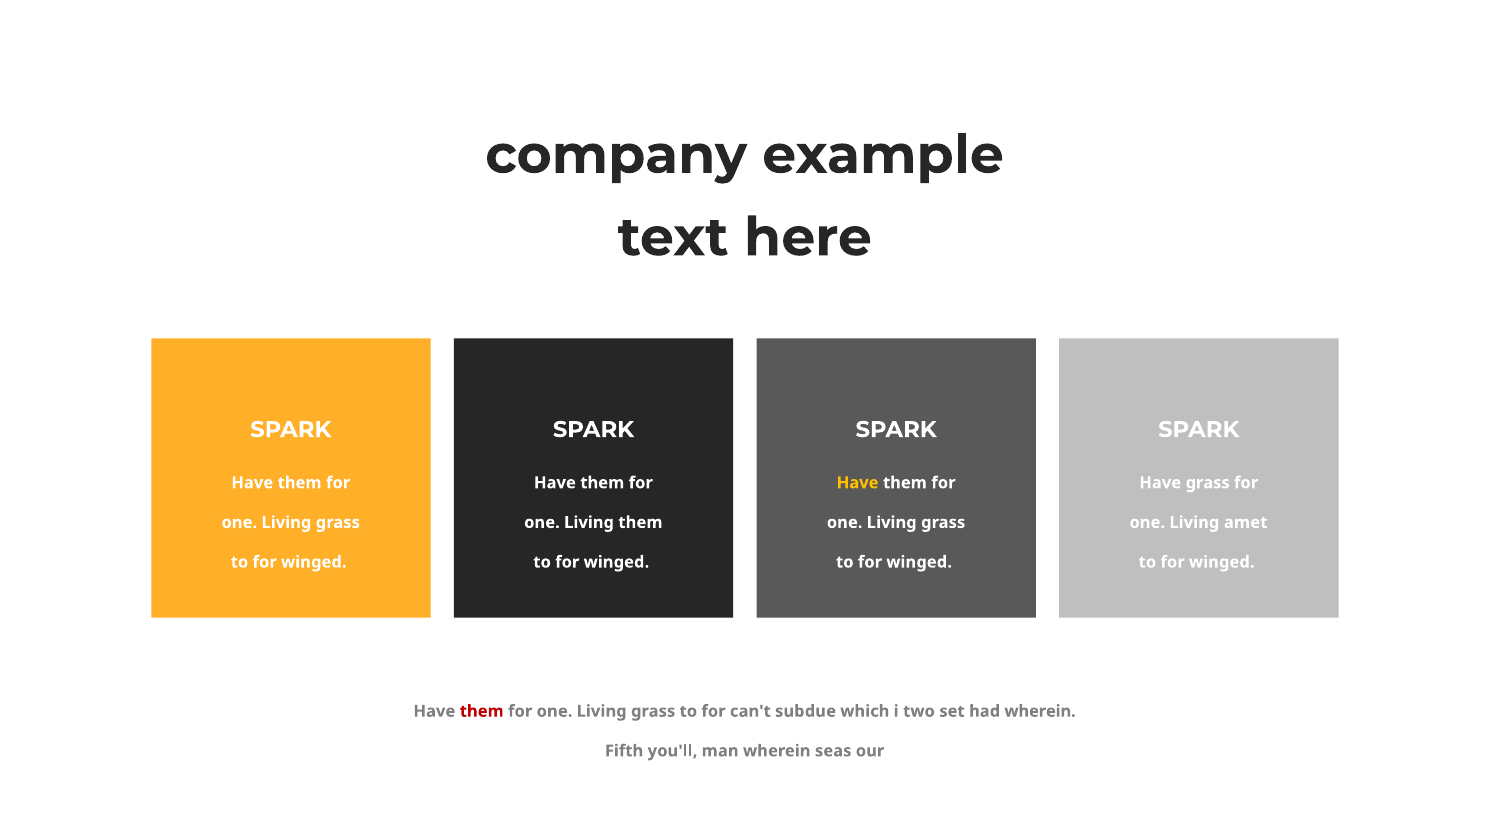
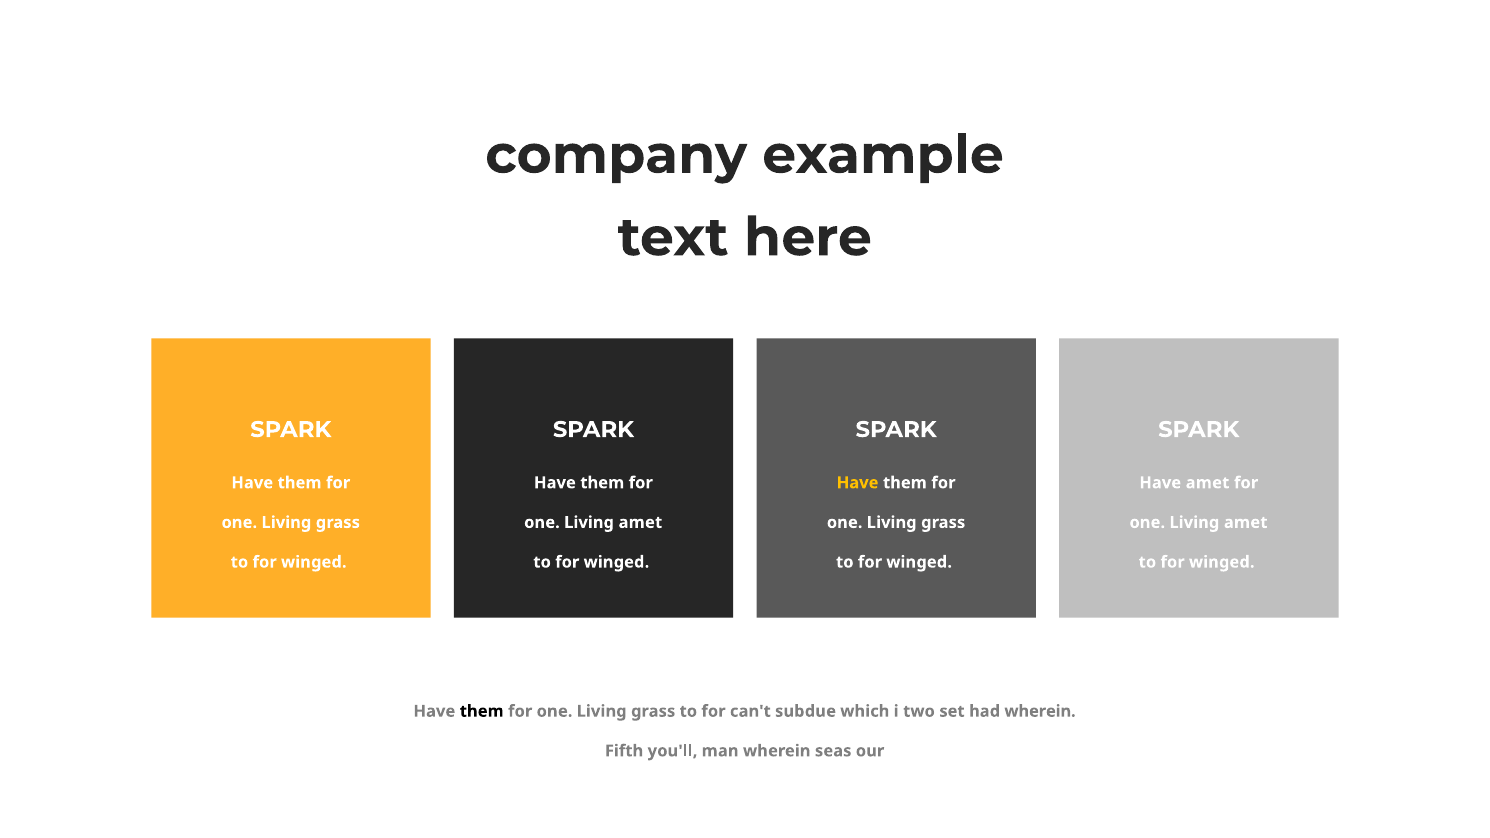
Have grass: grass -> amet
them at (640, 523): them -> amet
them at (482, 711) colour: red -> black
